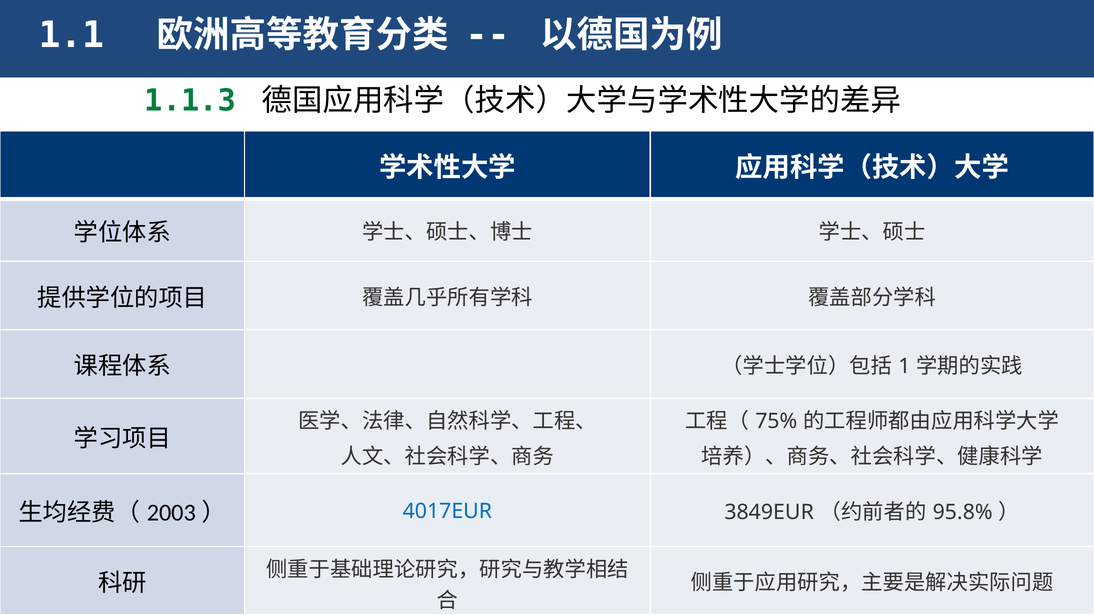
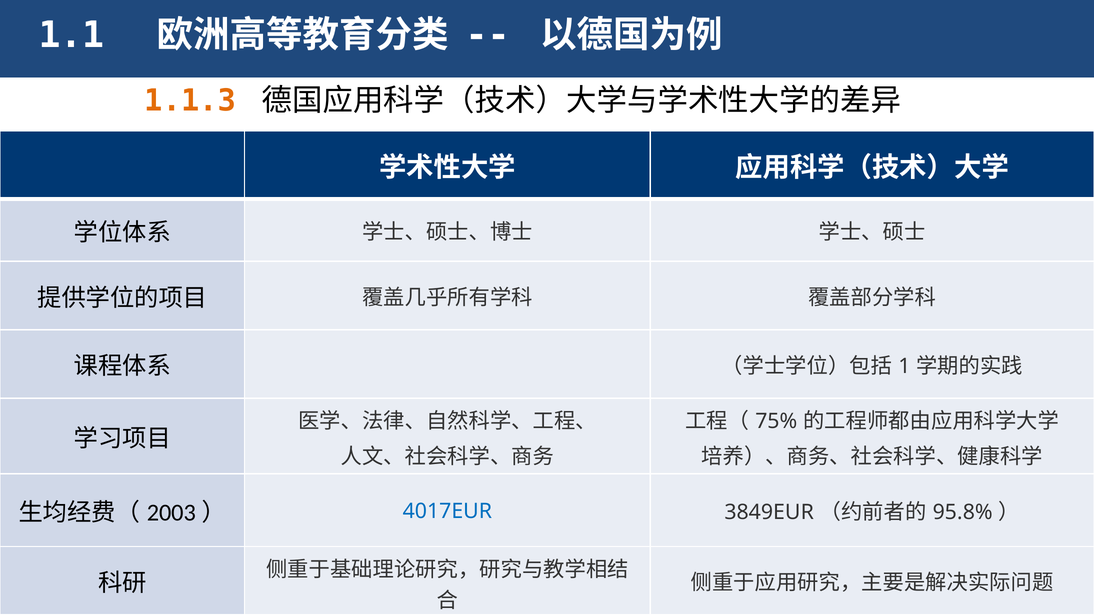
1.1.3 colour: green -> orange
